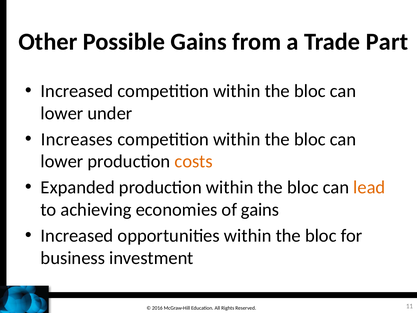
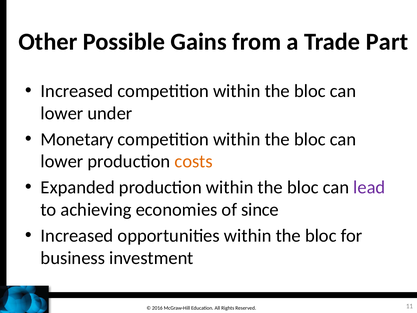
Increases: Increases -> Monetary
lead colour: orange -> purple
of gains: gains -> since
